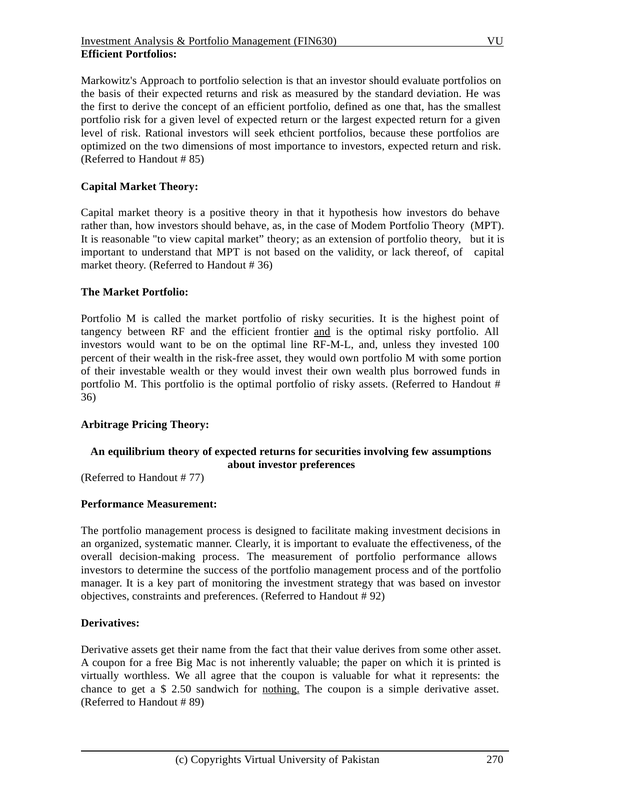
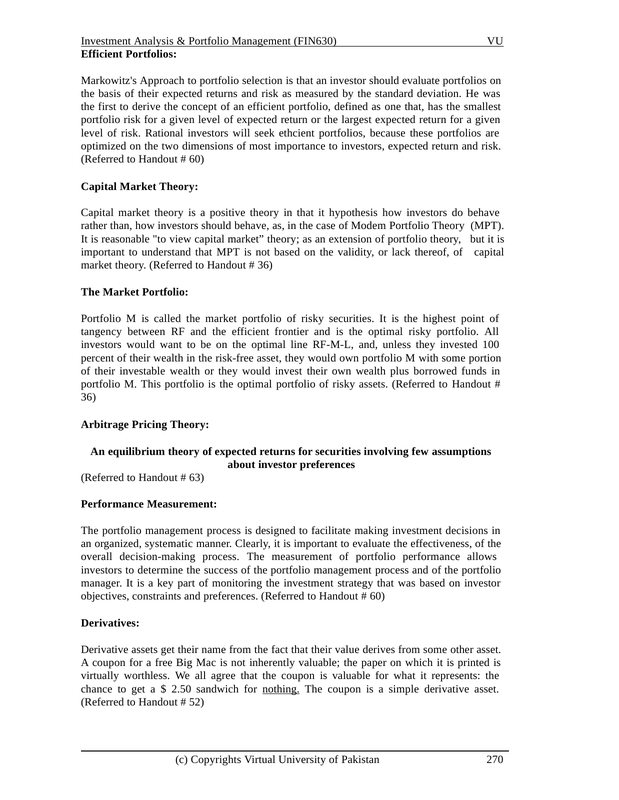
85 at (197, 159): 85 -> 60
and at (322, 332) underline: present -> none
77: 77 -> 63
92 at (377, 597): 92 -> 60
89: 89 -> 52
